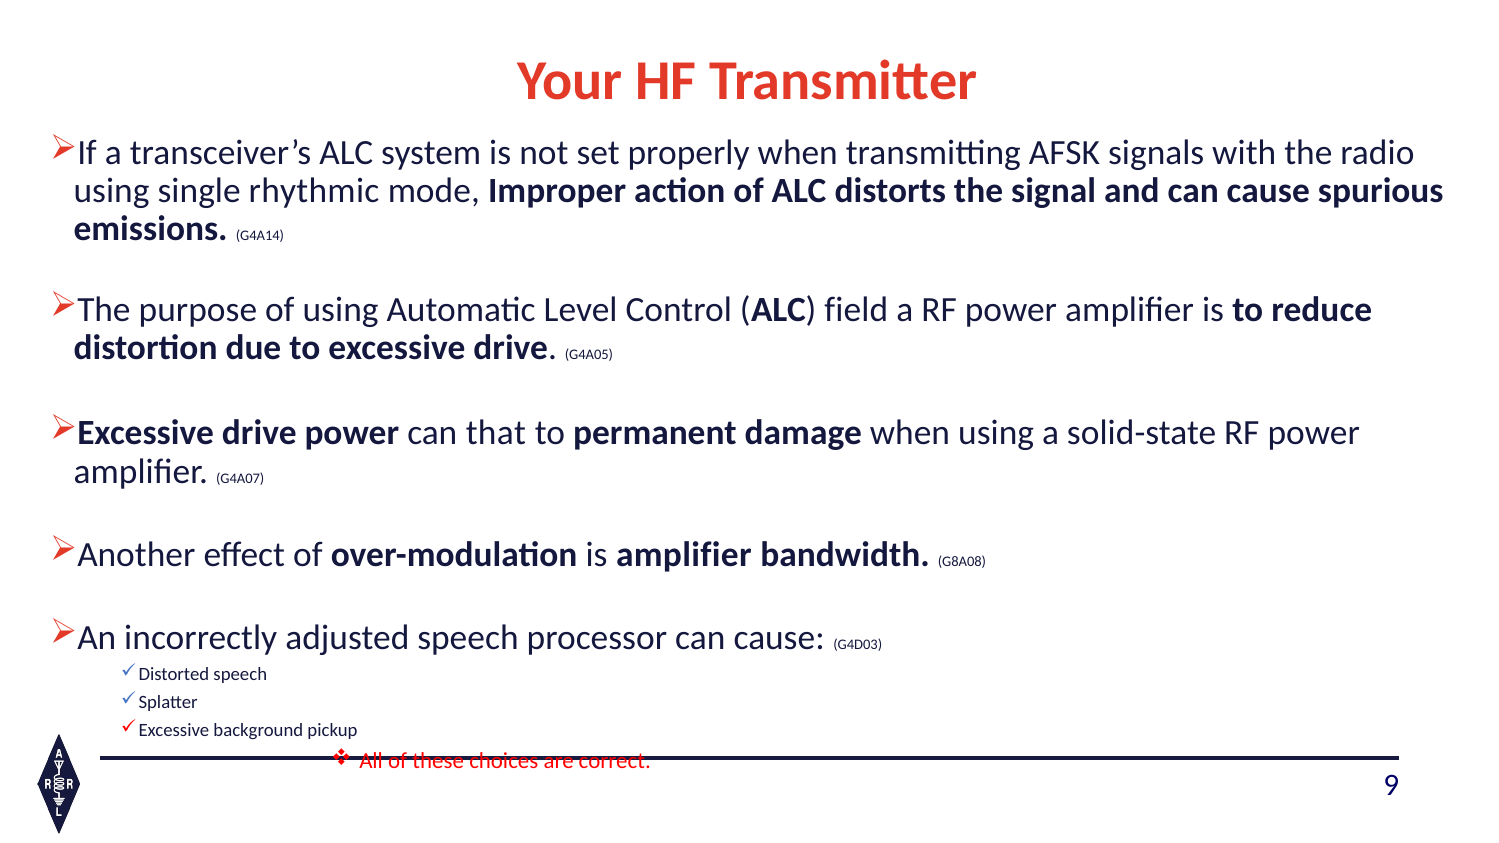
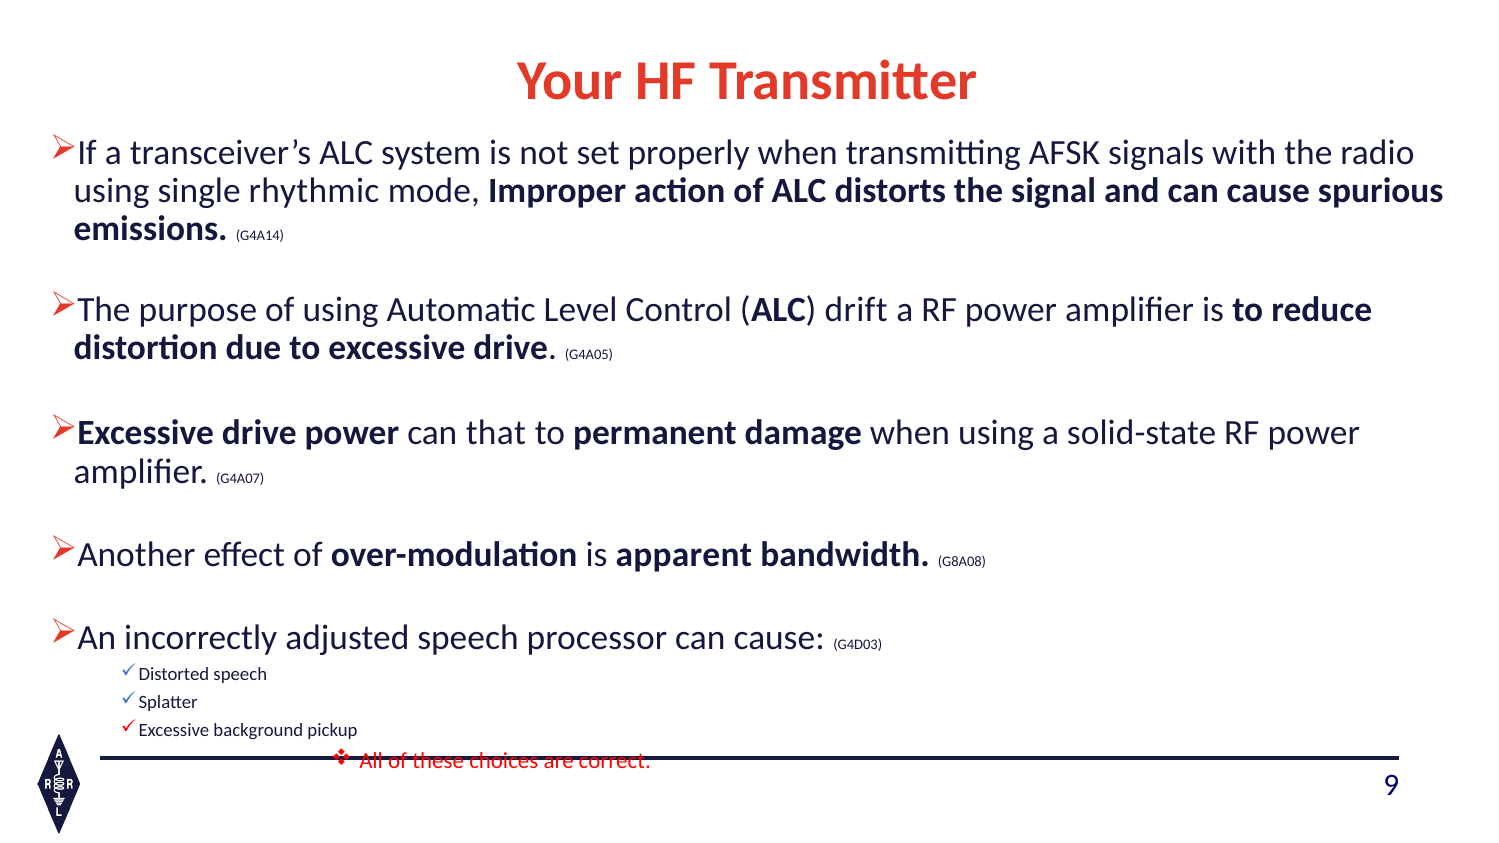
field: field -> drift
is amplifier: amplifier -> apparent
